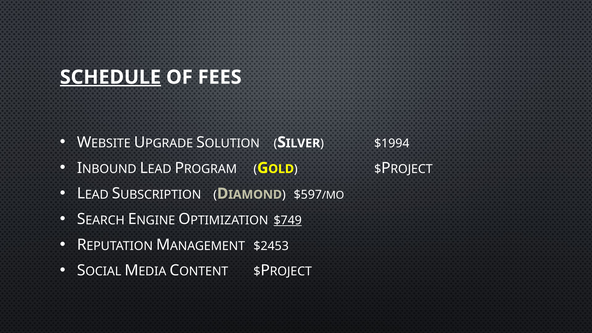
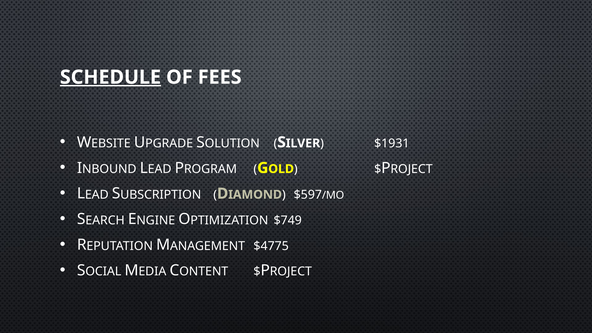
$1994: $1994 -> $1931
$749 underline: present -> none
$2453: $2453 -> $4775
